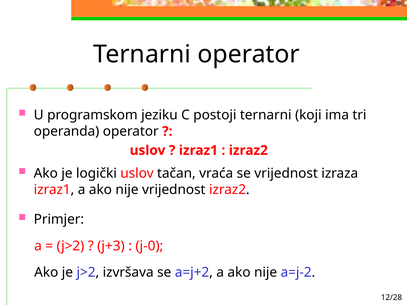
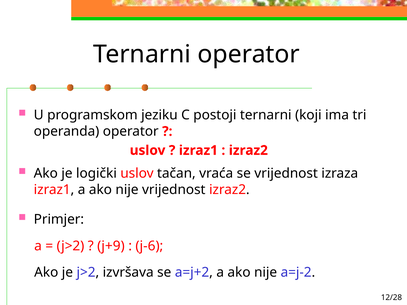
j+3: j+3 -> j+9
j-0: j-0 -> j-6
